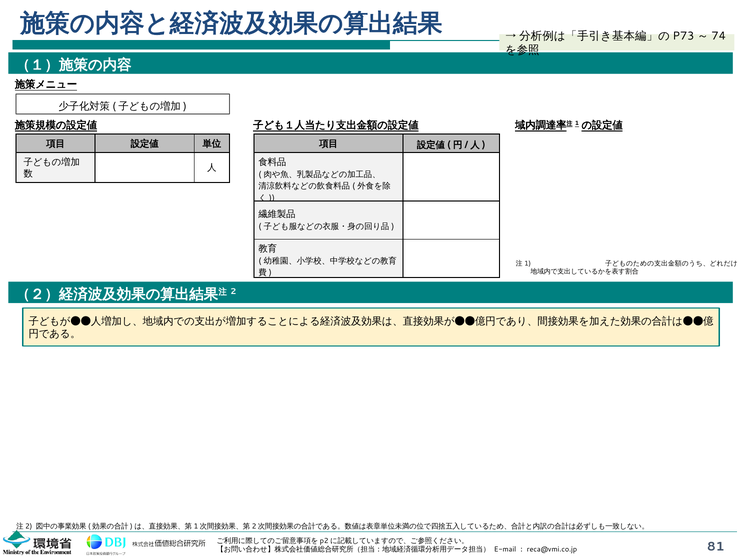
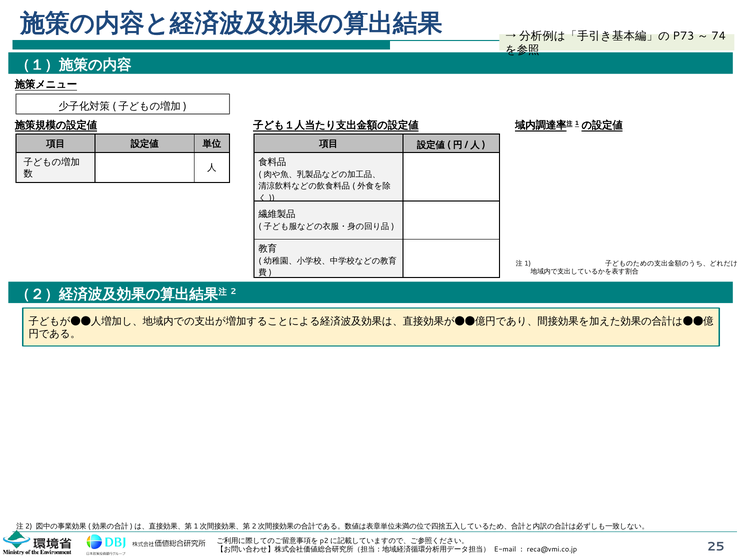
81: 81 -> 25
